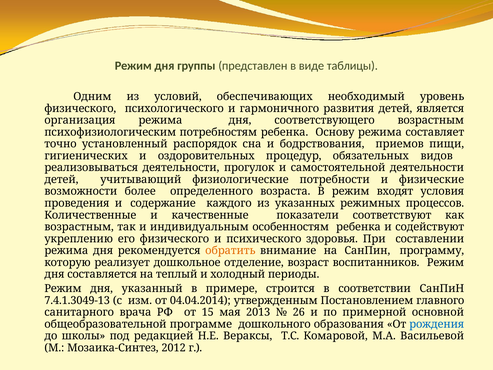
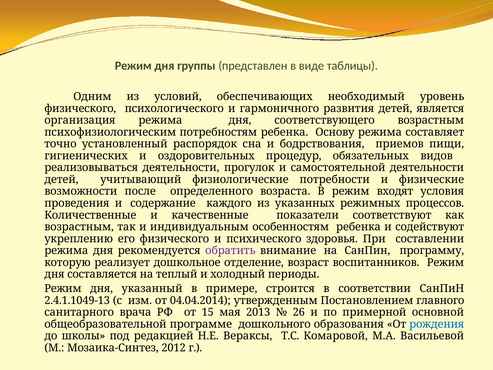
более: более -> после
обратить colour: orange -> purple
7.4.1.3049-13: 7.4.1.3049-13 -> 2.4.1.1049-13
